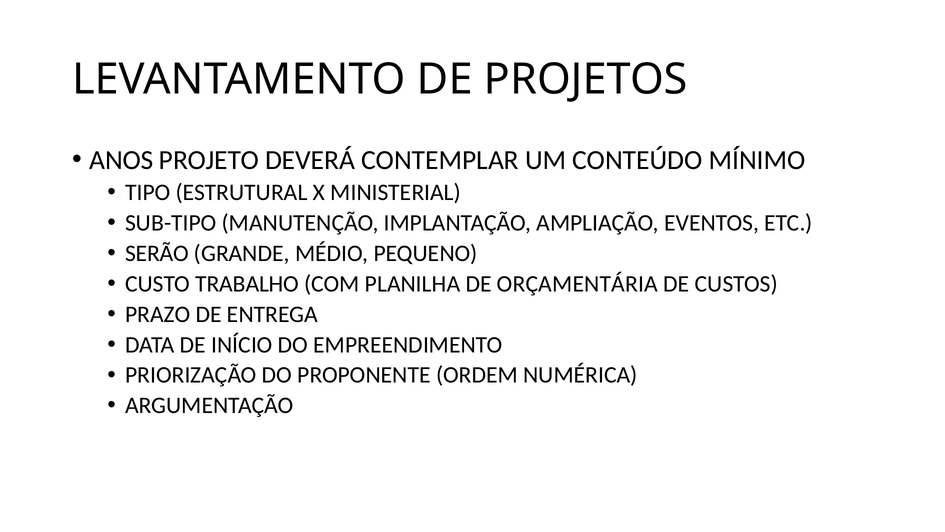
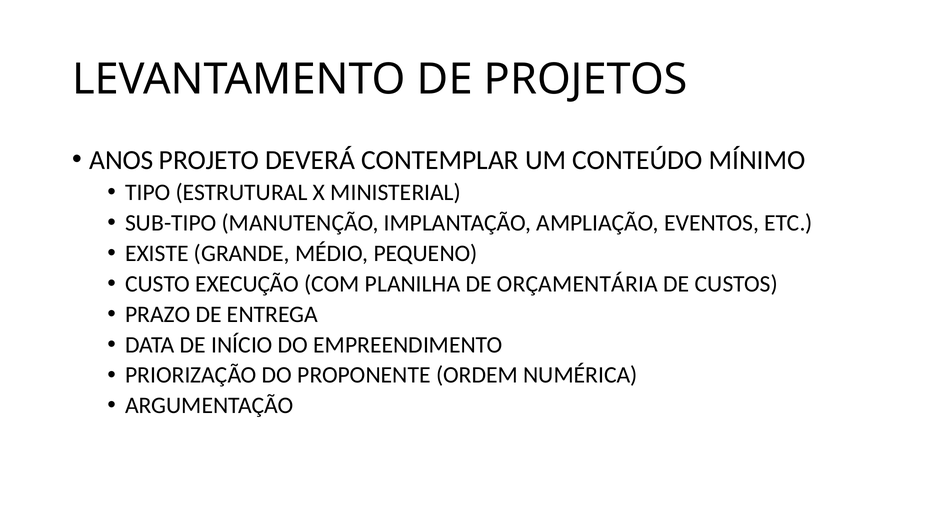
SERÃO: SERÃO -> EXISTE
TRABALHO: TRABALHO -> EXECUÇÃO
